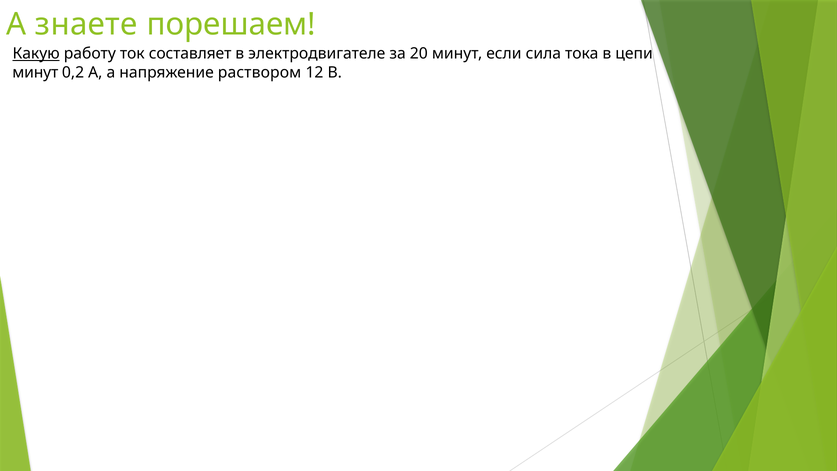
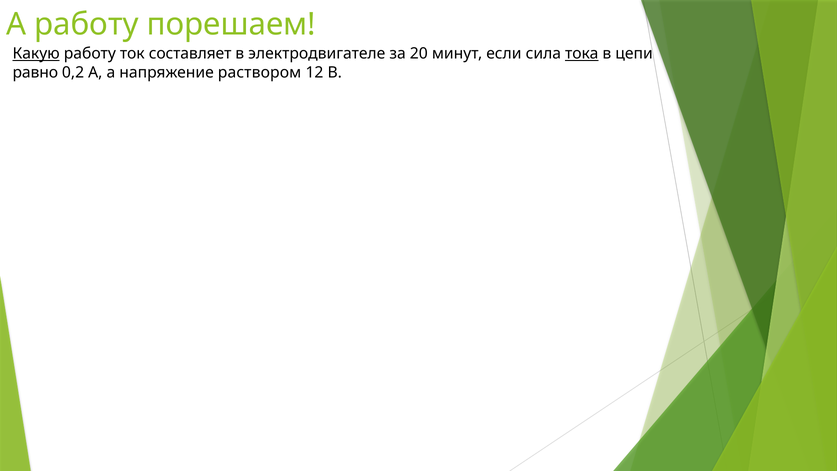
А знаете: знаете -> работу
тока underline: none -> present
минут at (35, 72): минут -> равно
